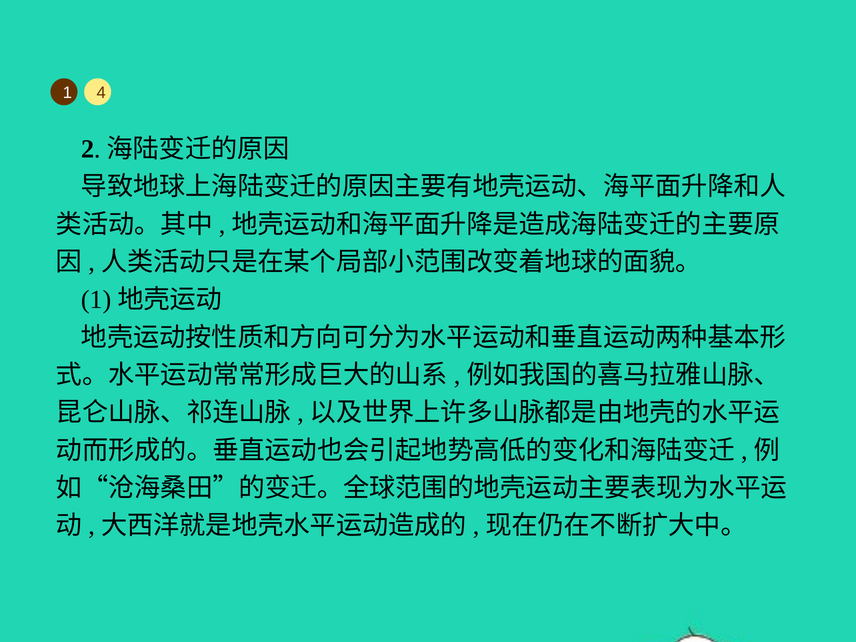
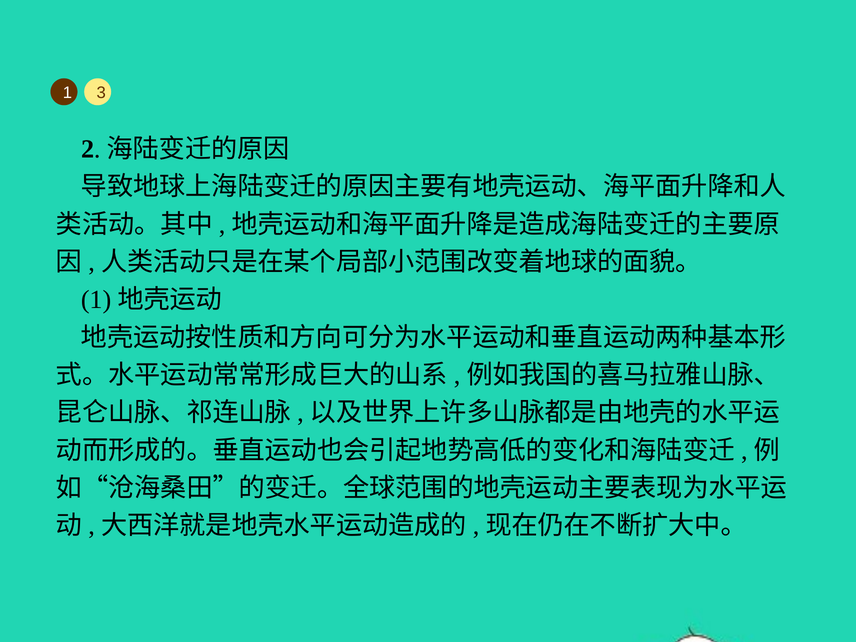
4: 4 -> 3
